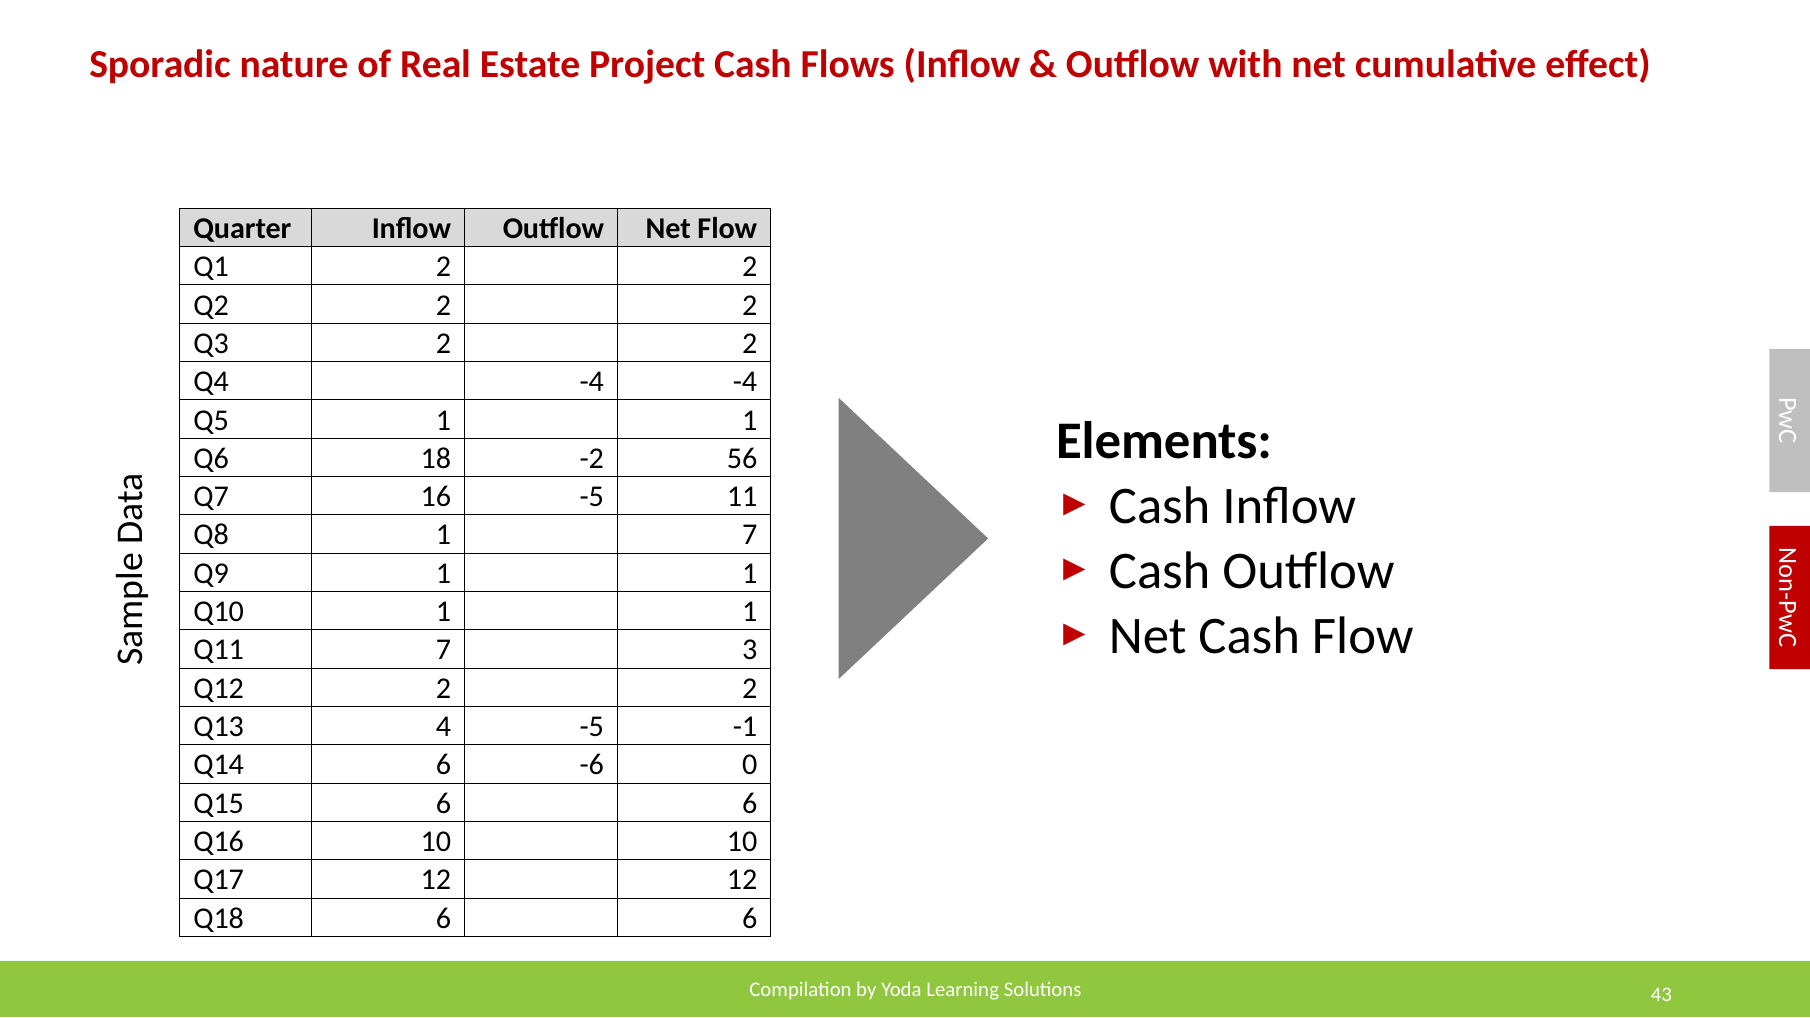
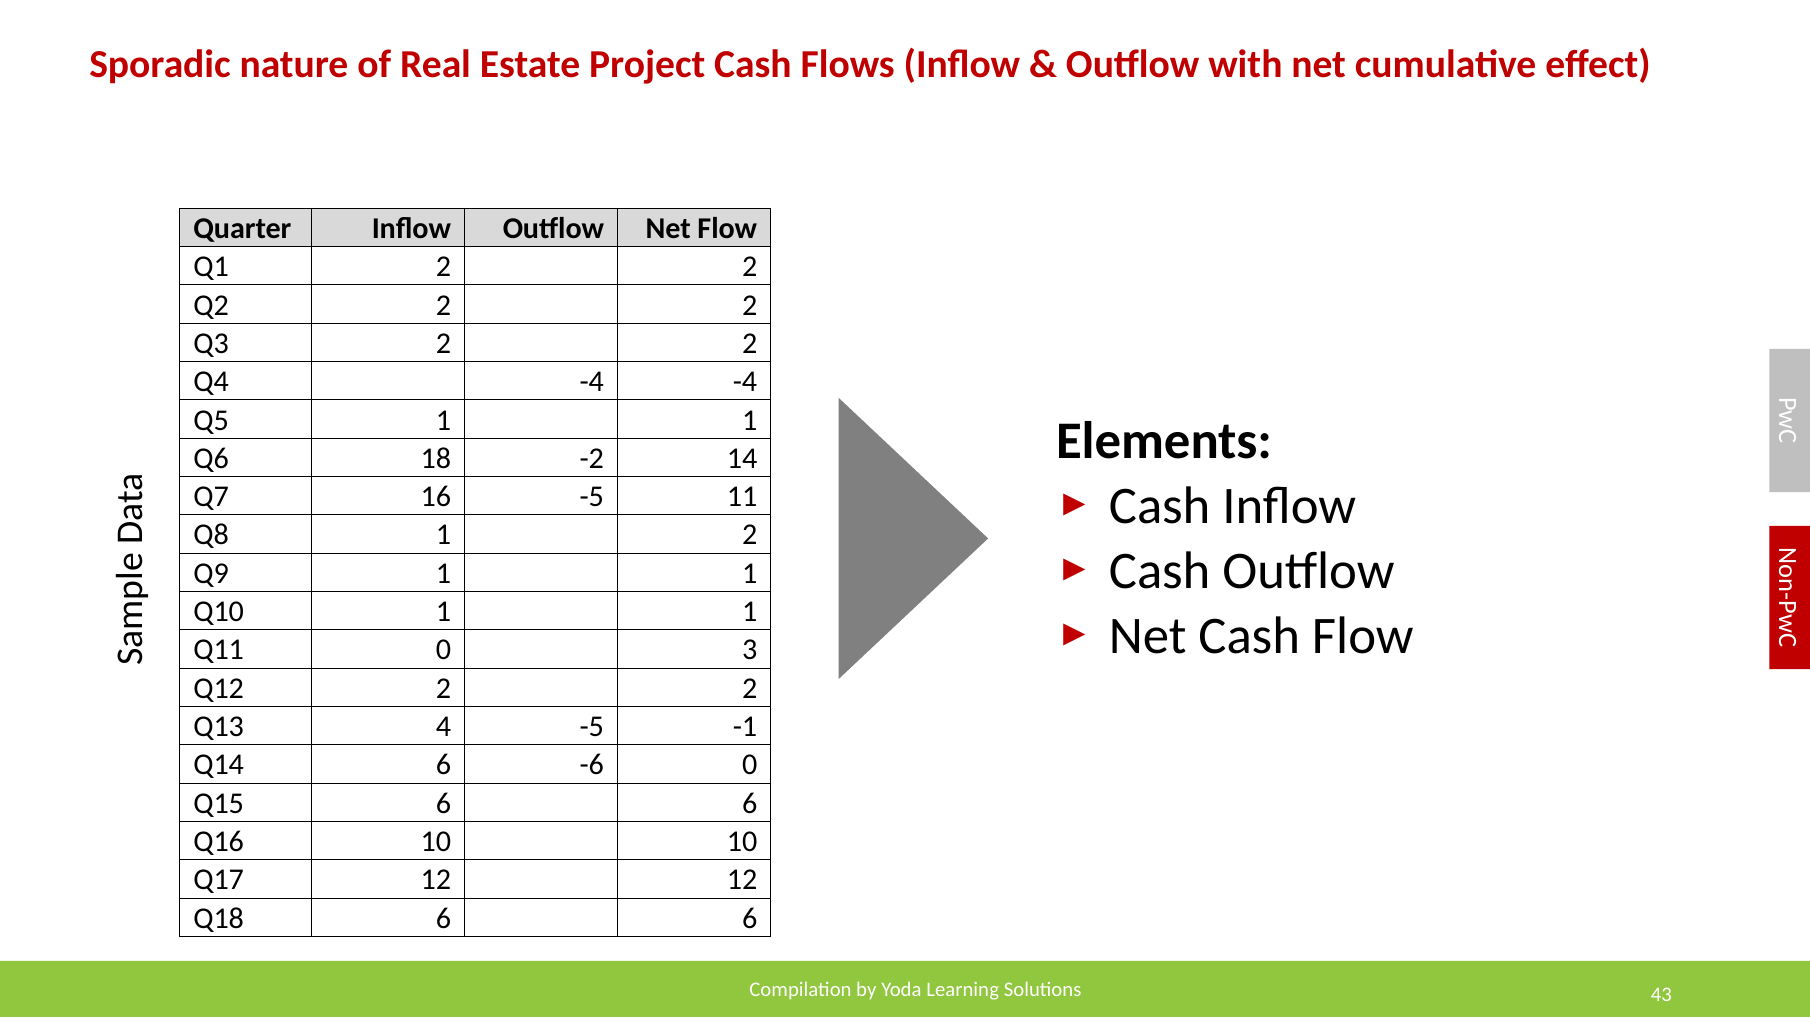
56: 56 -> 14
1 7: 7 -> 2
Q11 7: 7 -> 0
